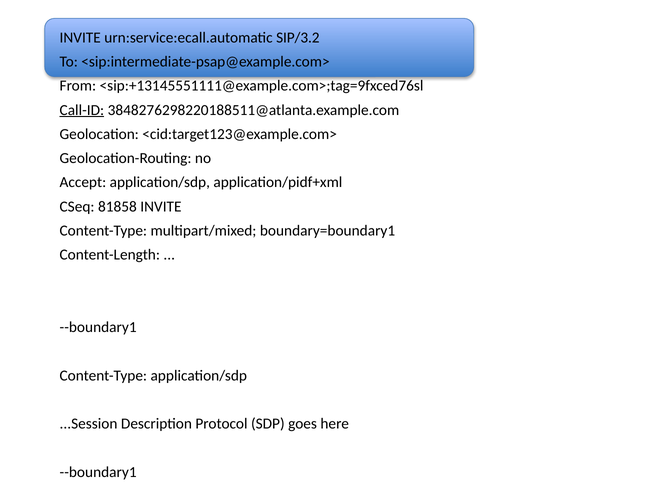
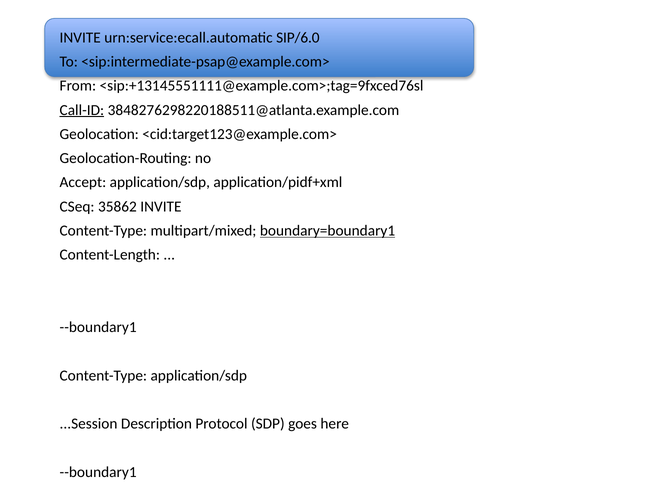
SIP/3.2: SIP/3.2 -> SIP/6.0
81858: 81858 -> 35862
boundary=boundary1 underline: none -> present
